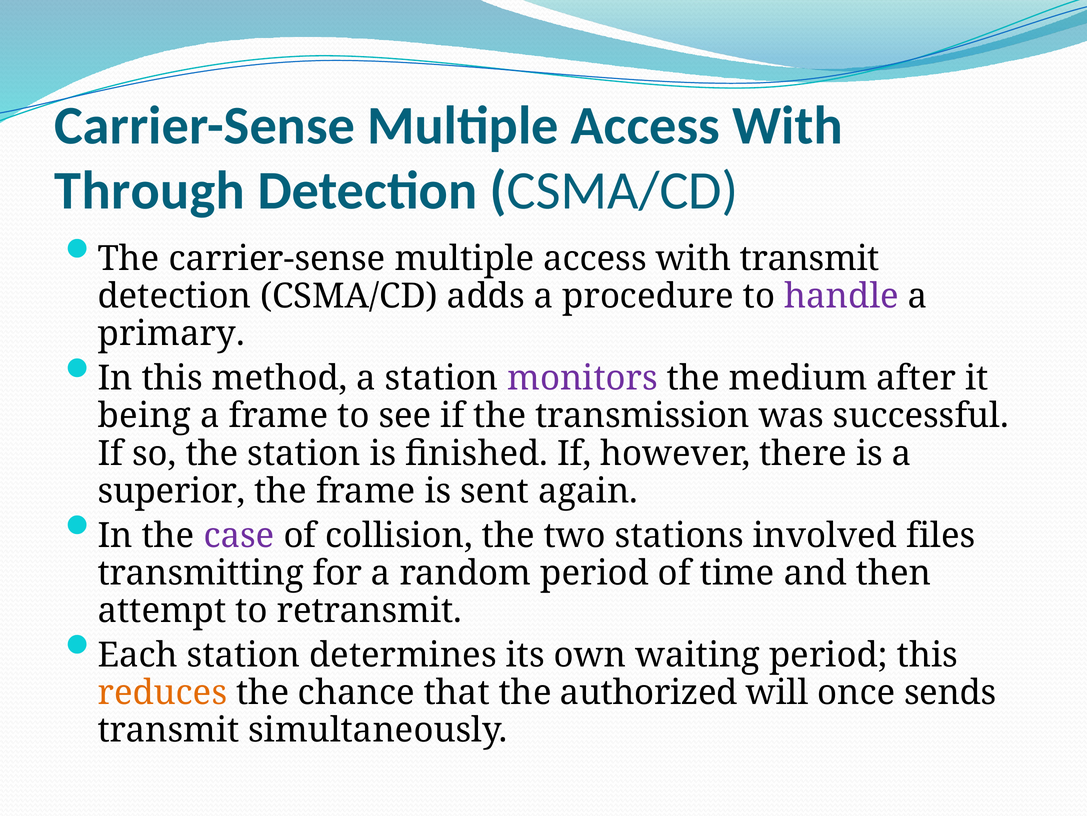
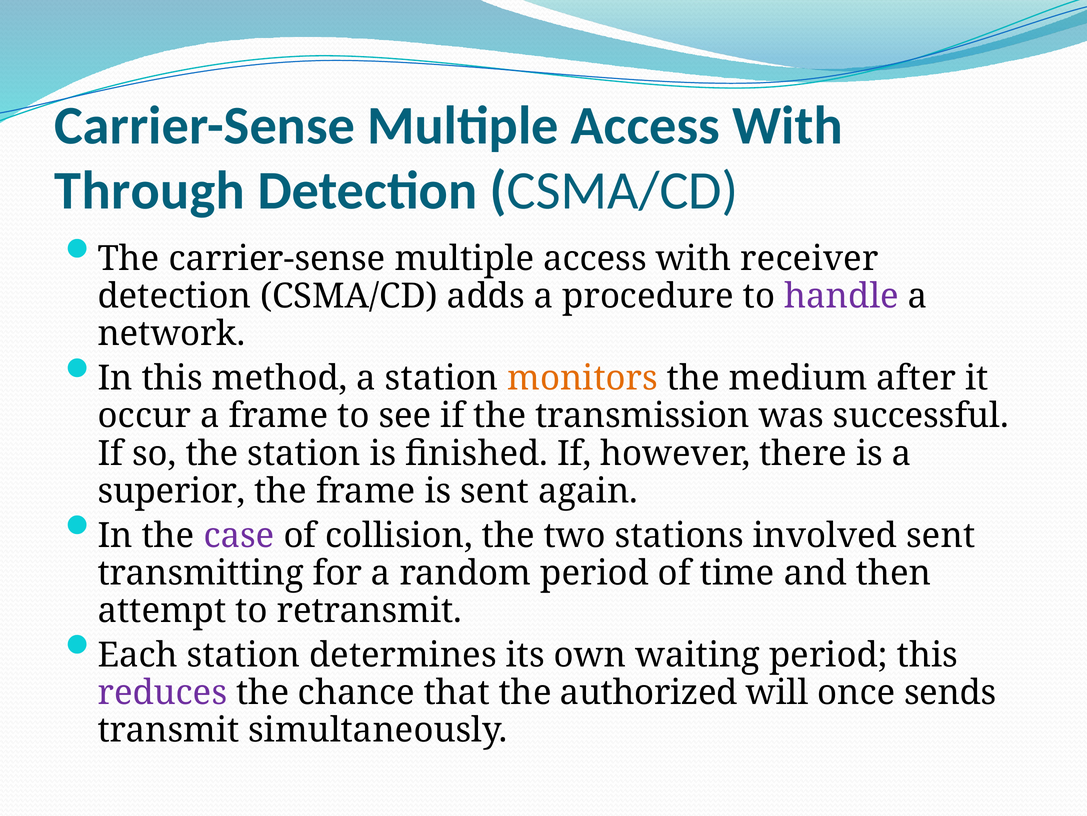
with transmit: transmit -> receiver
primary: primary -> network
monitors colour: purple -> orange
being: being -> occur
involved files: files -> sent
reduces colour: orange -> purple
